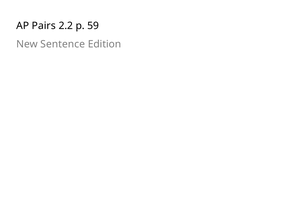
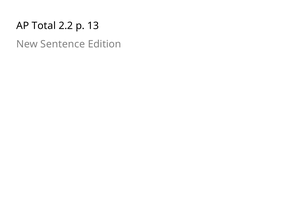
Pairs: Pairs -> Total
59: 59 -> 13
